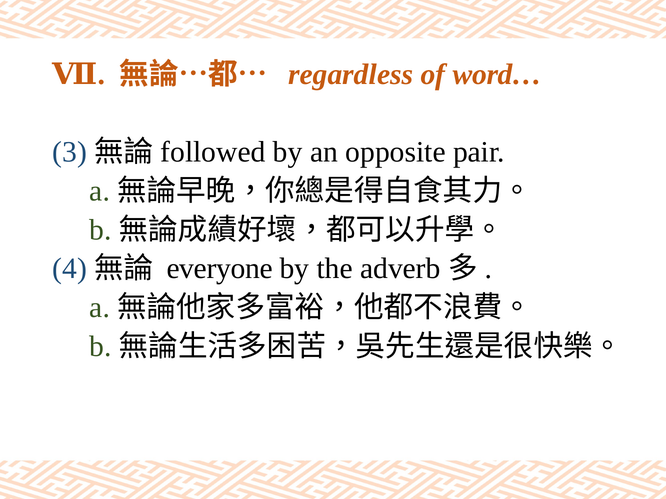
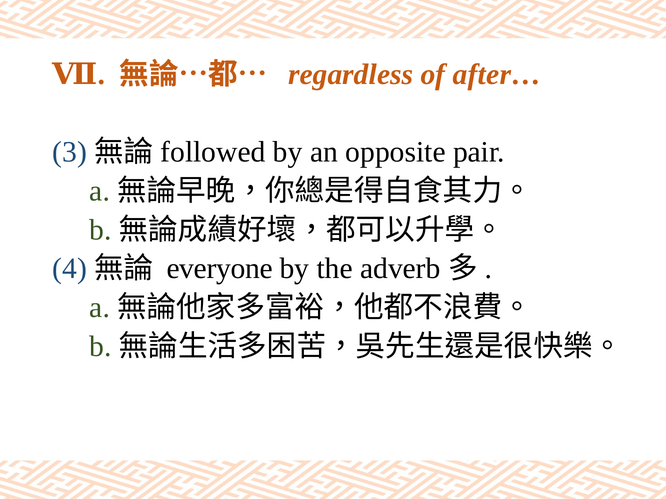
word…: word… -> after…
